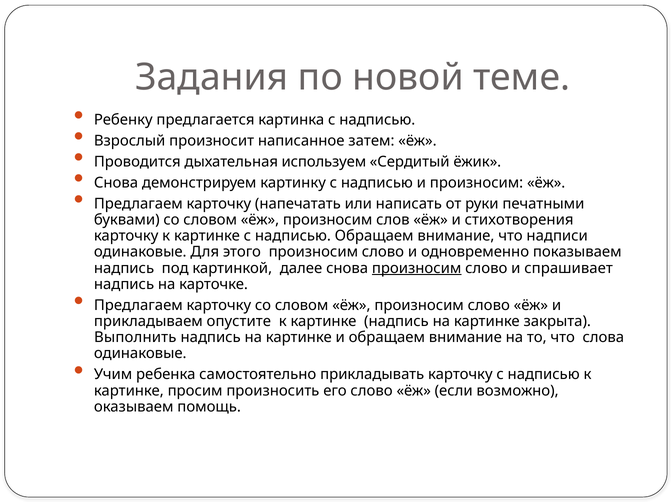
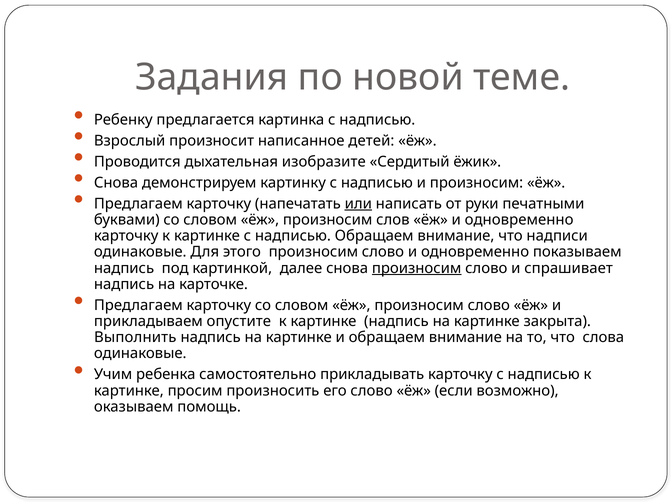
затем: затем -> детей
используем: используем -> изобразите
или underline: none -> present
ёж и стихотворения: стихотворения -> одновременно
